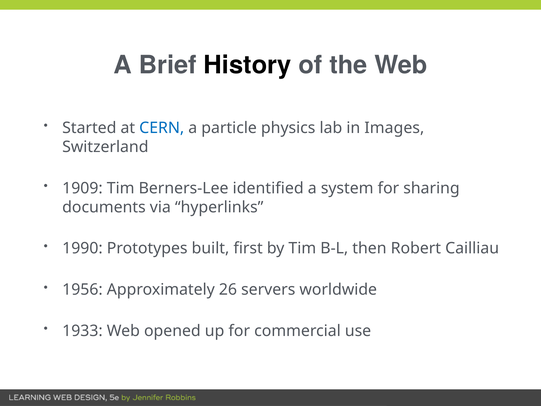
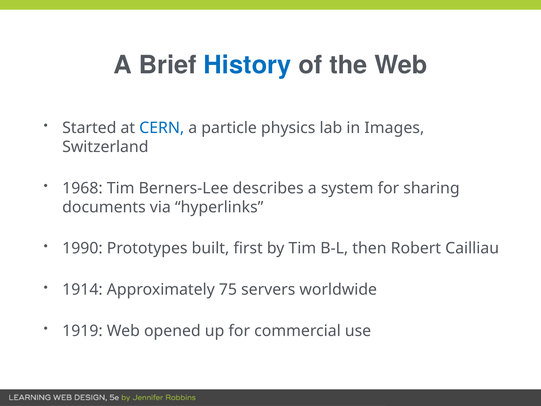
History colour: black -> blue
1909: 1909 -> 1968
identified: identified -> describes
1956: 1956 -> 1914
26: 26 -> 75
1933: 1933 -> 1919
